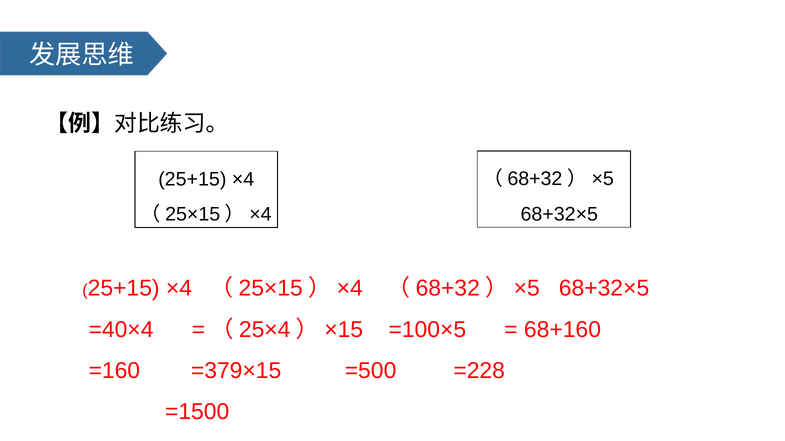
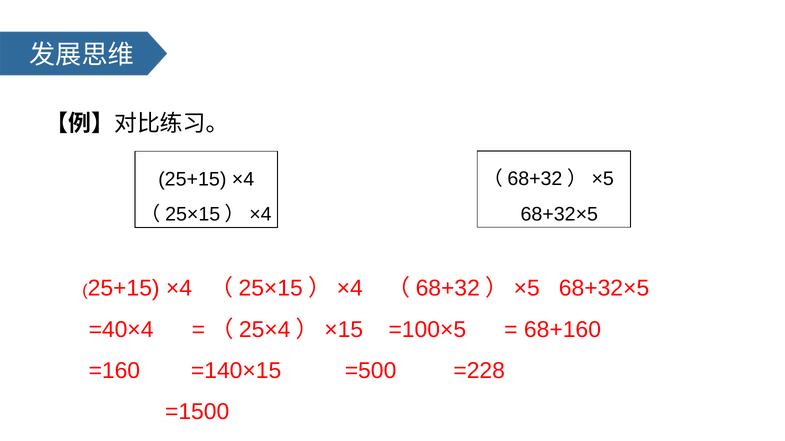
=379×15: =379×15 -> =140×15
